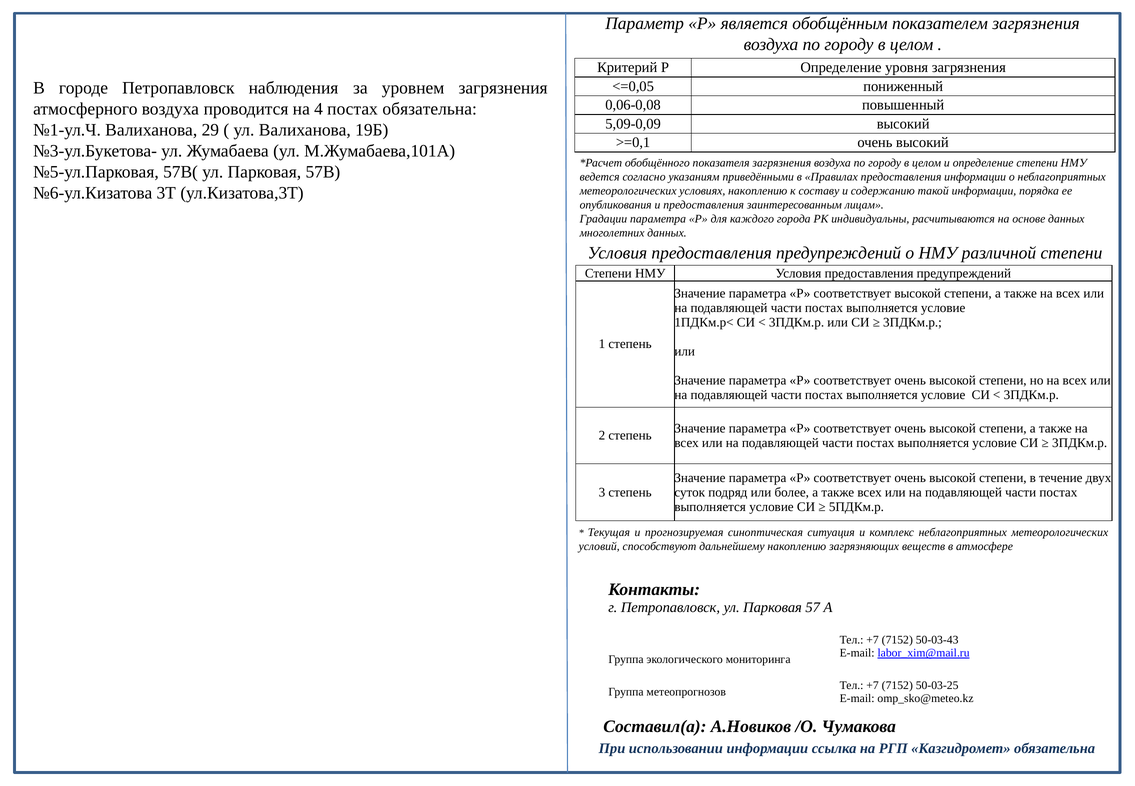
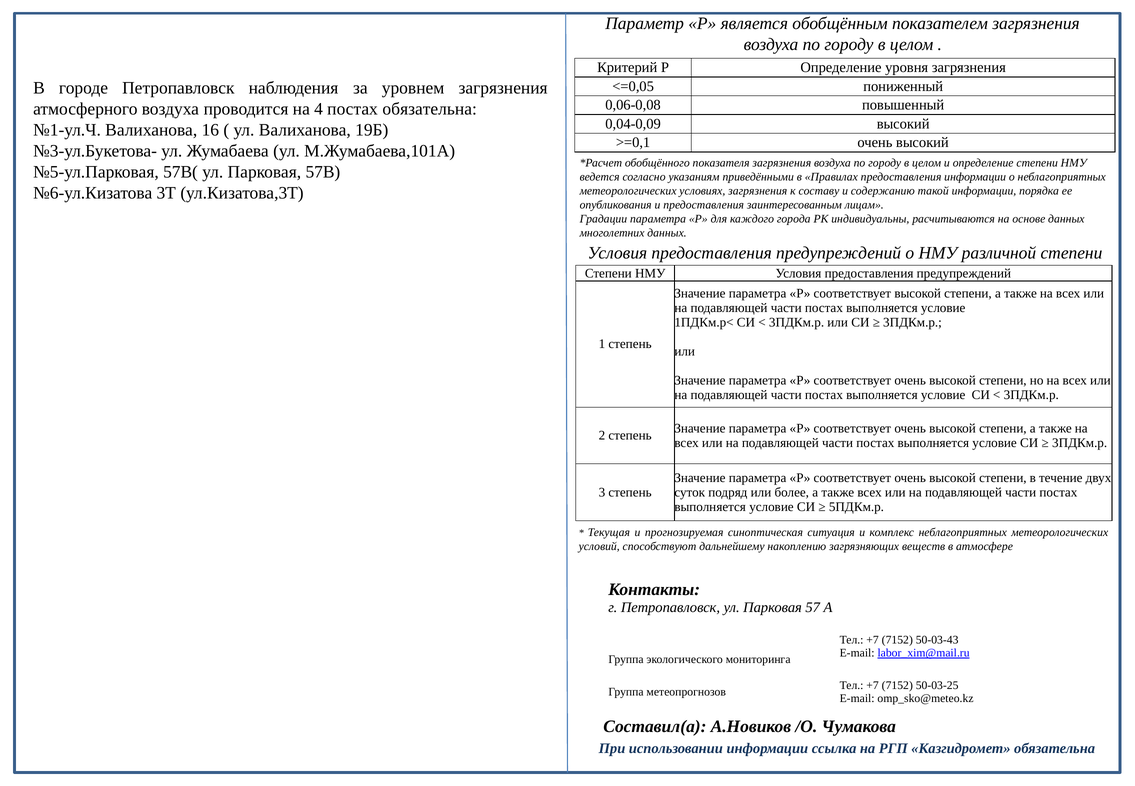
5,09-0,09: 5,09-0,09 -> 0,04-0,09
29: 29 -> 16
условиях накоплению: накоплению -> загрязнения
